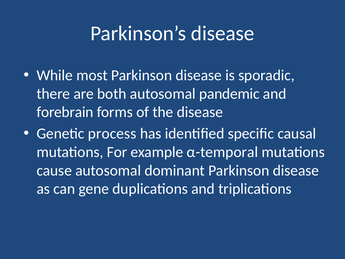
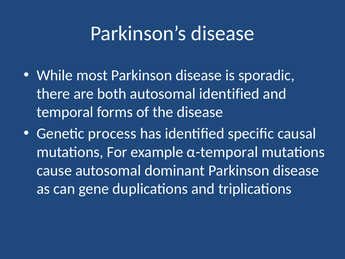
autosomal pandemic: pandemic -> identified
forebrain: forebrain -> temporal
